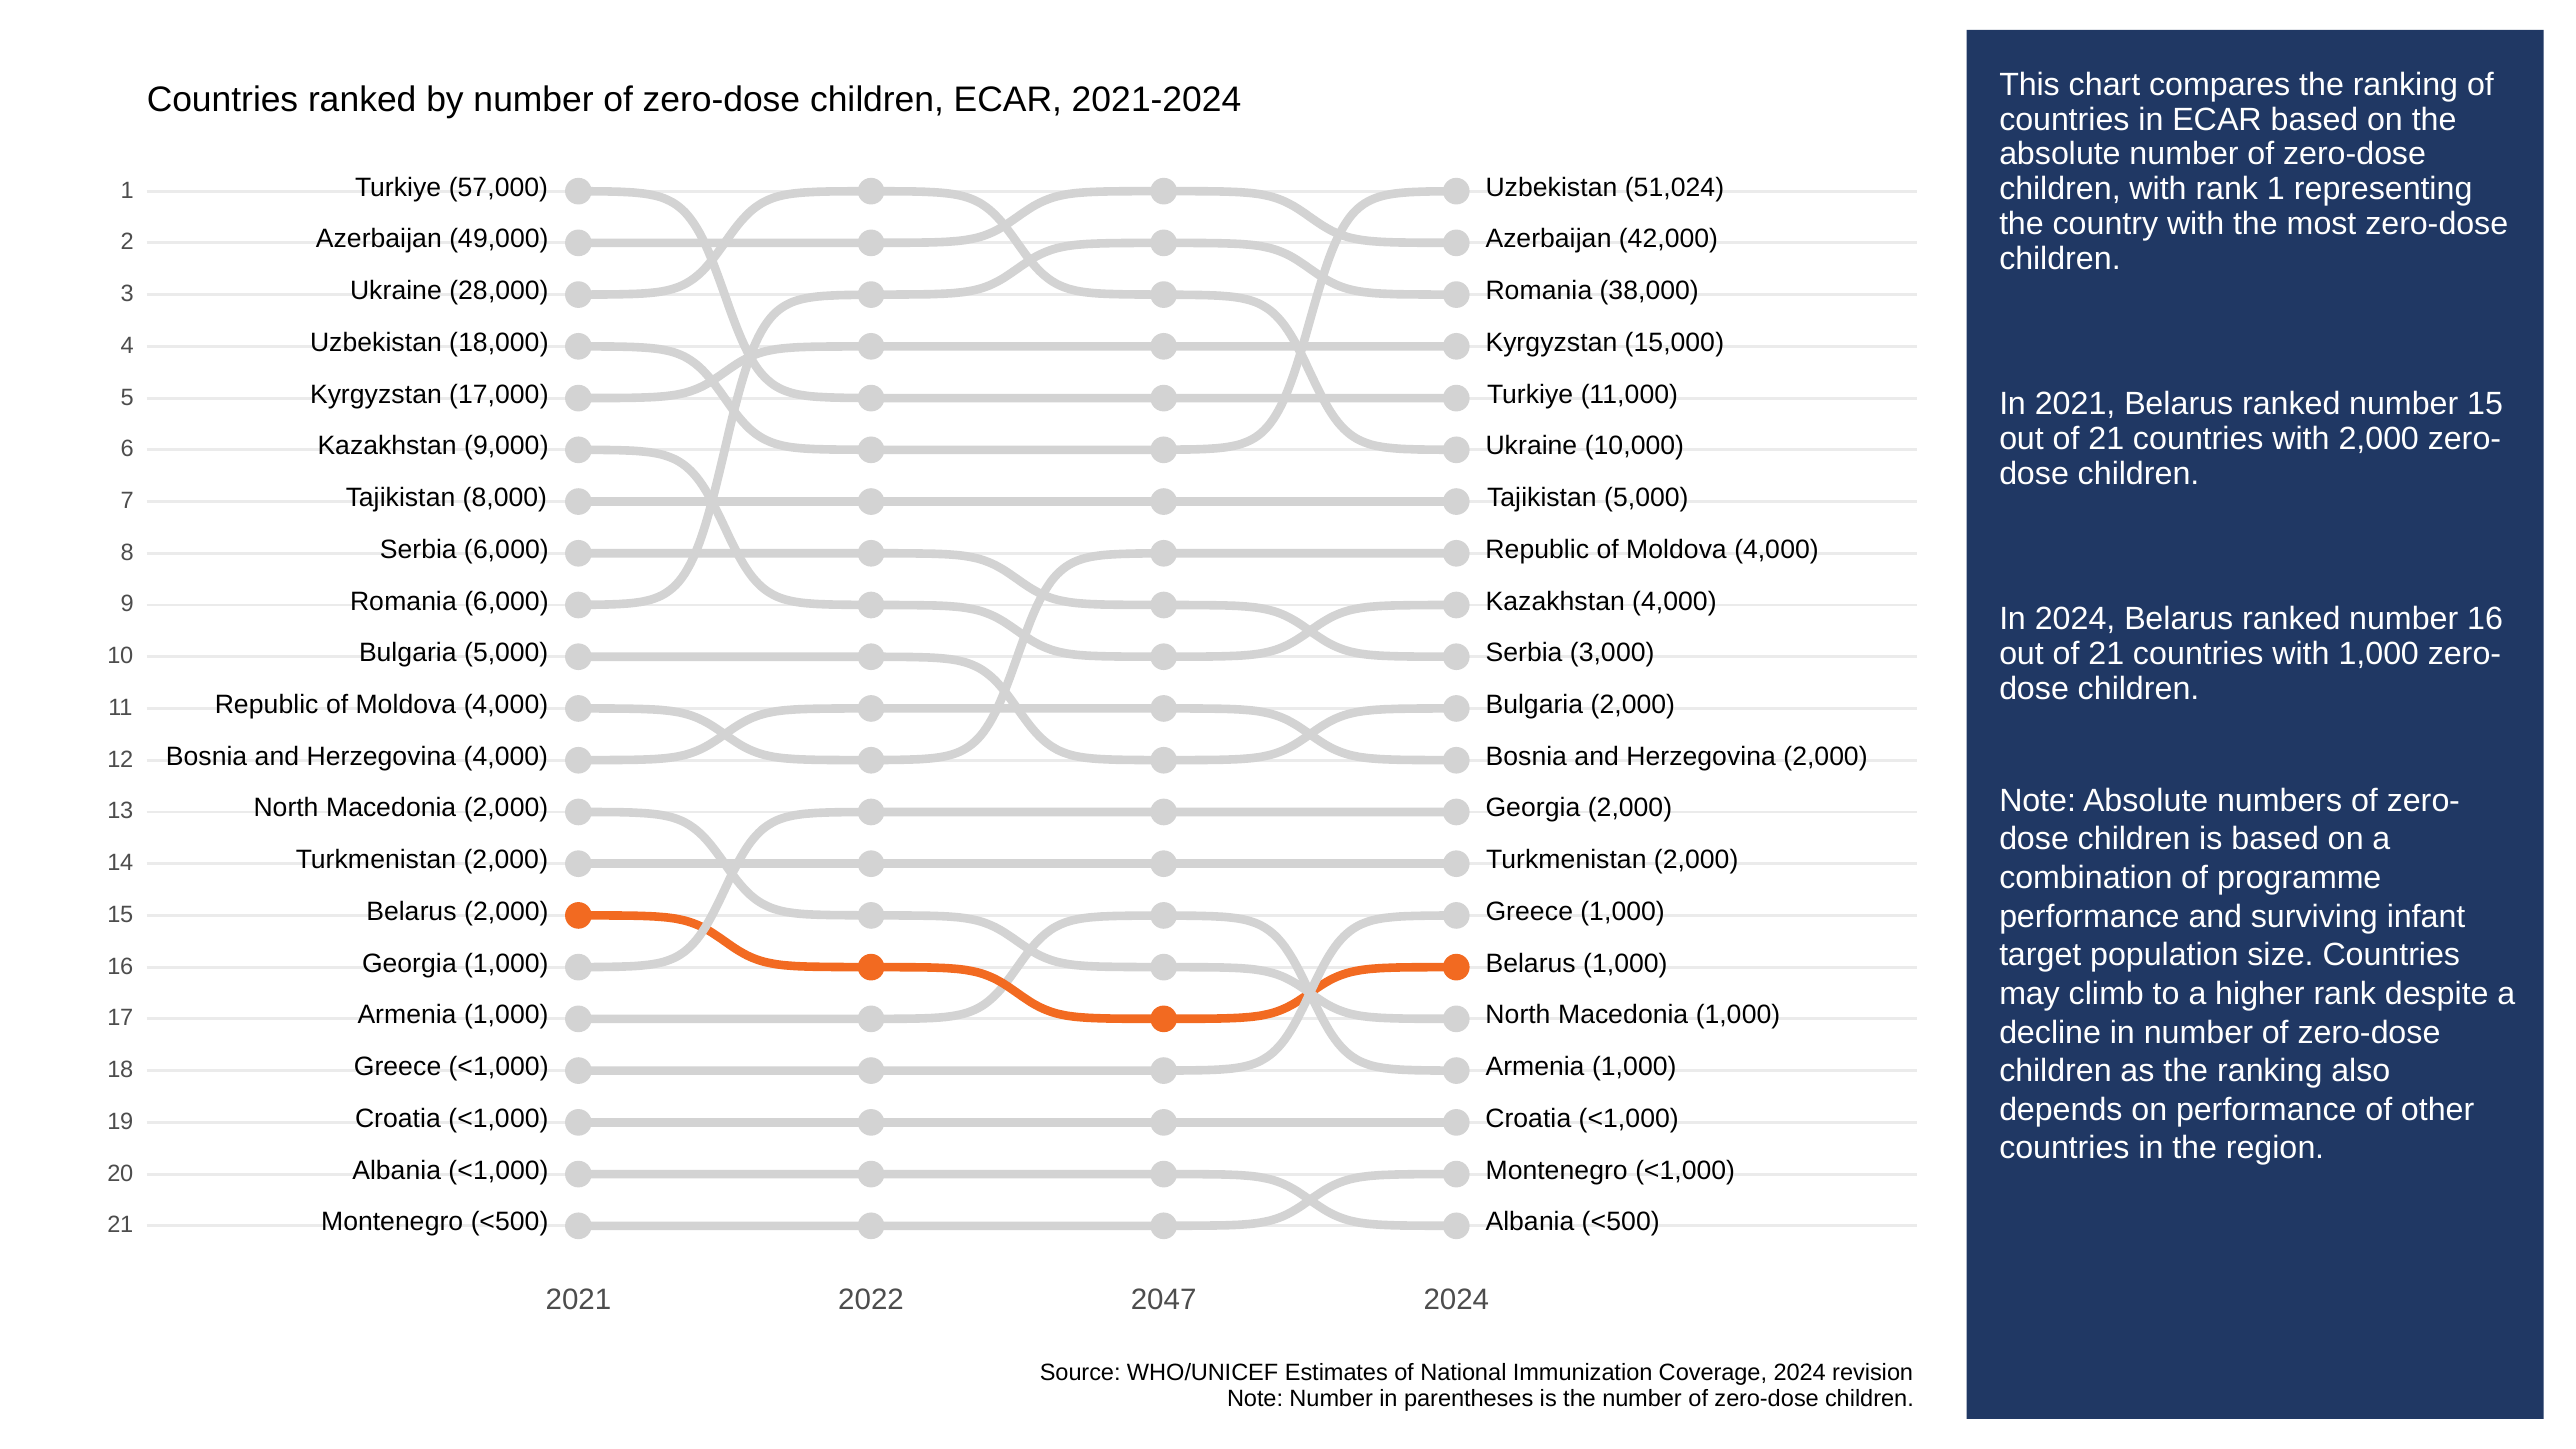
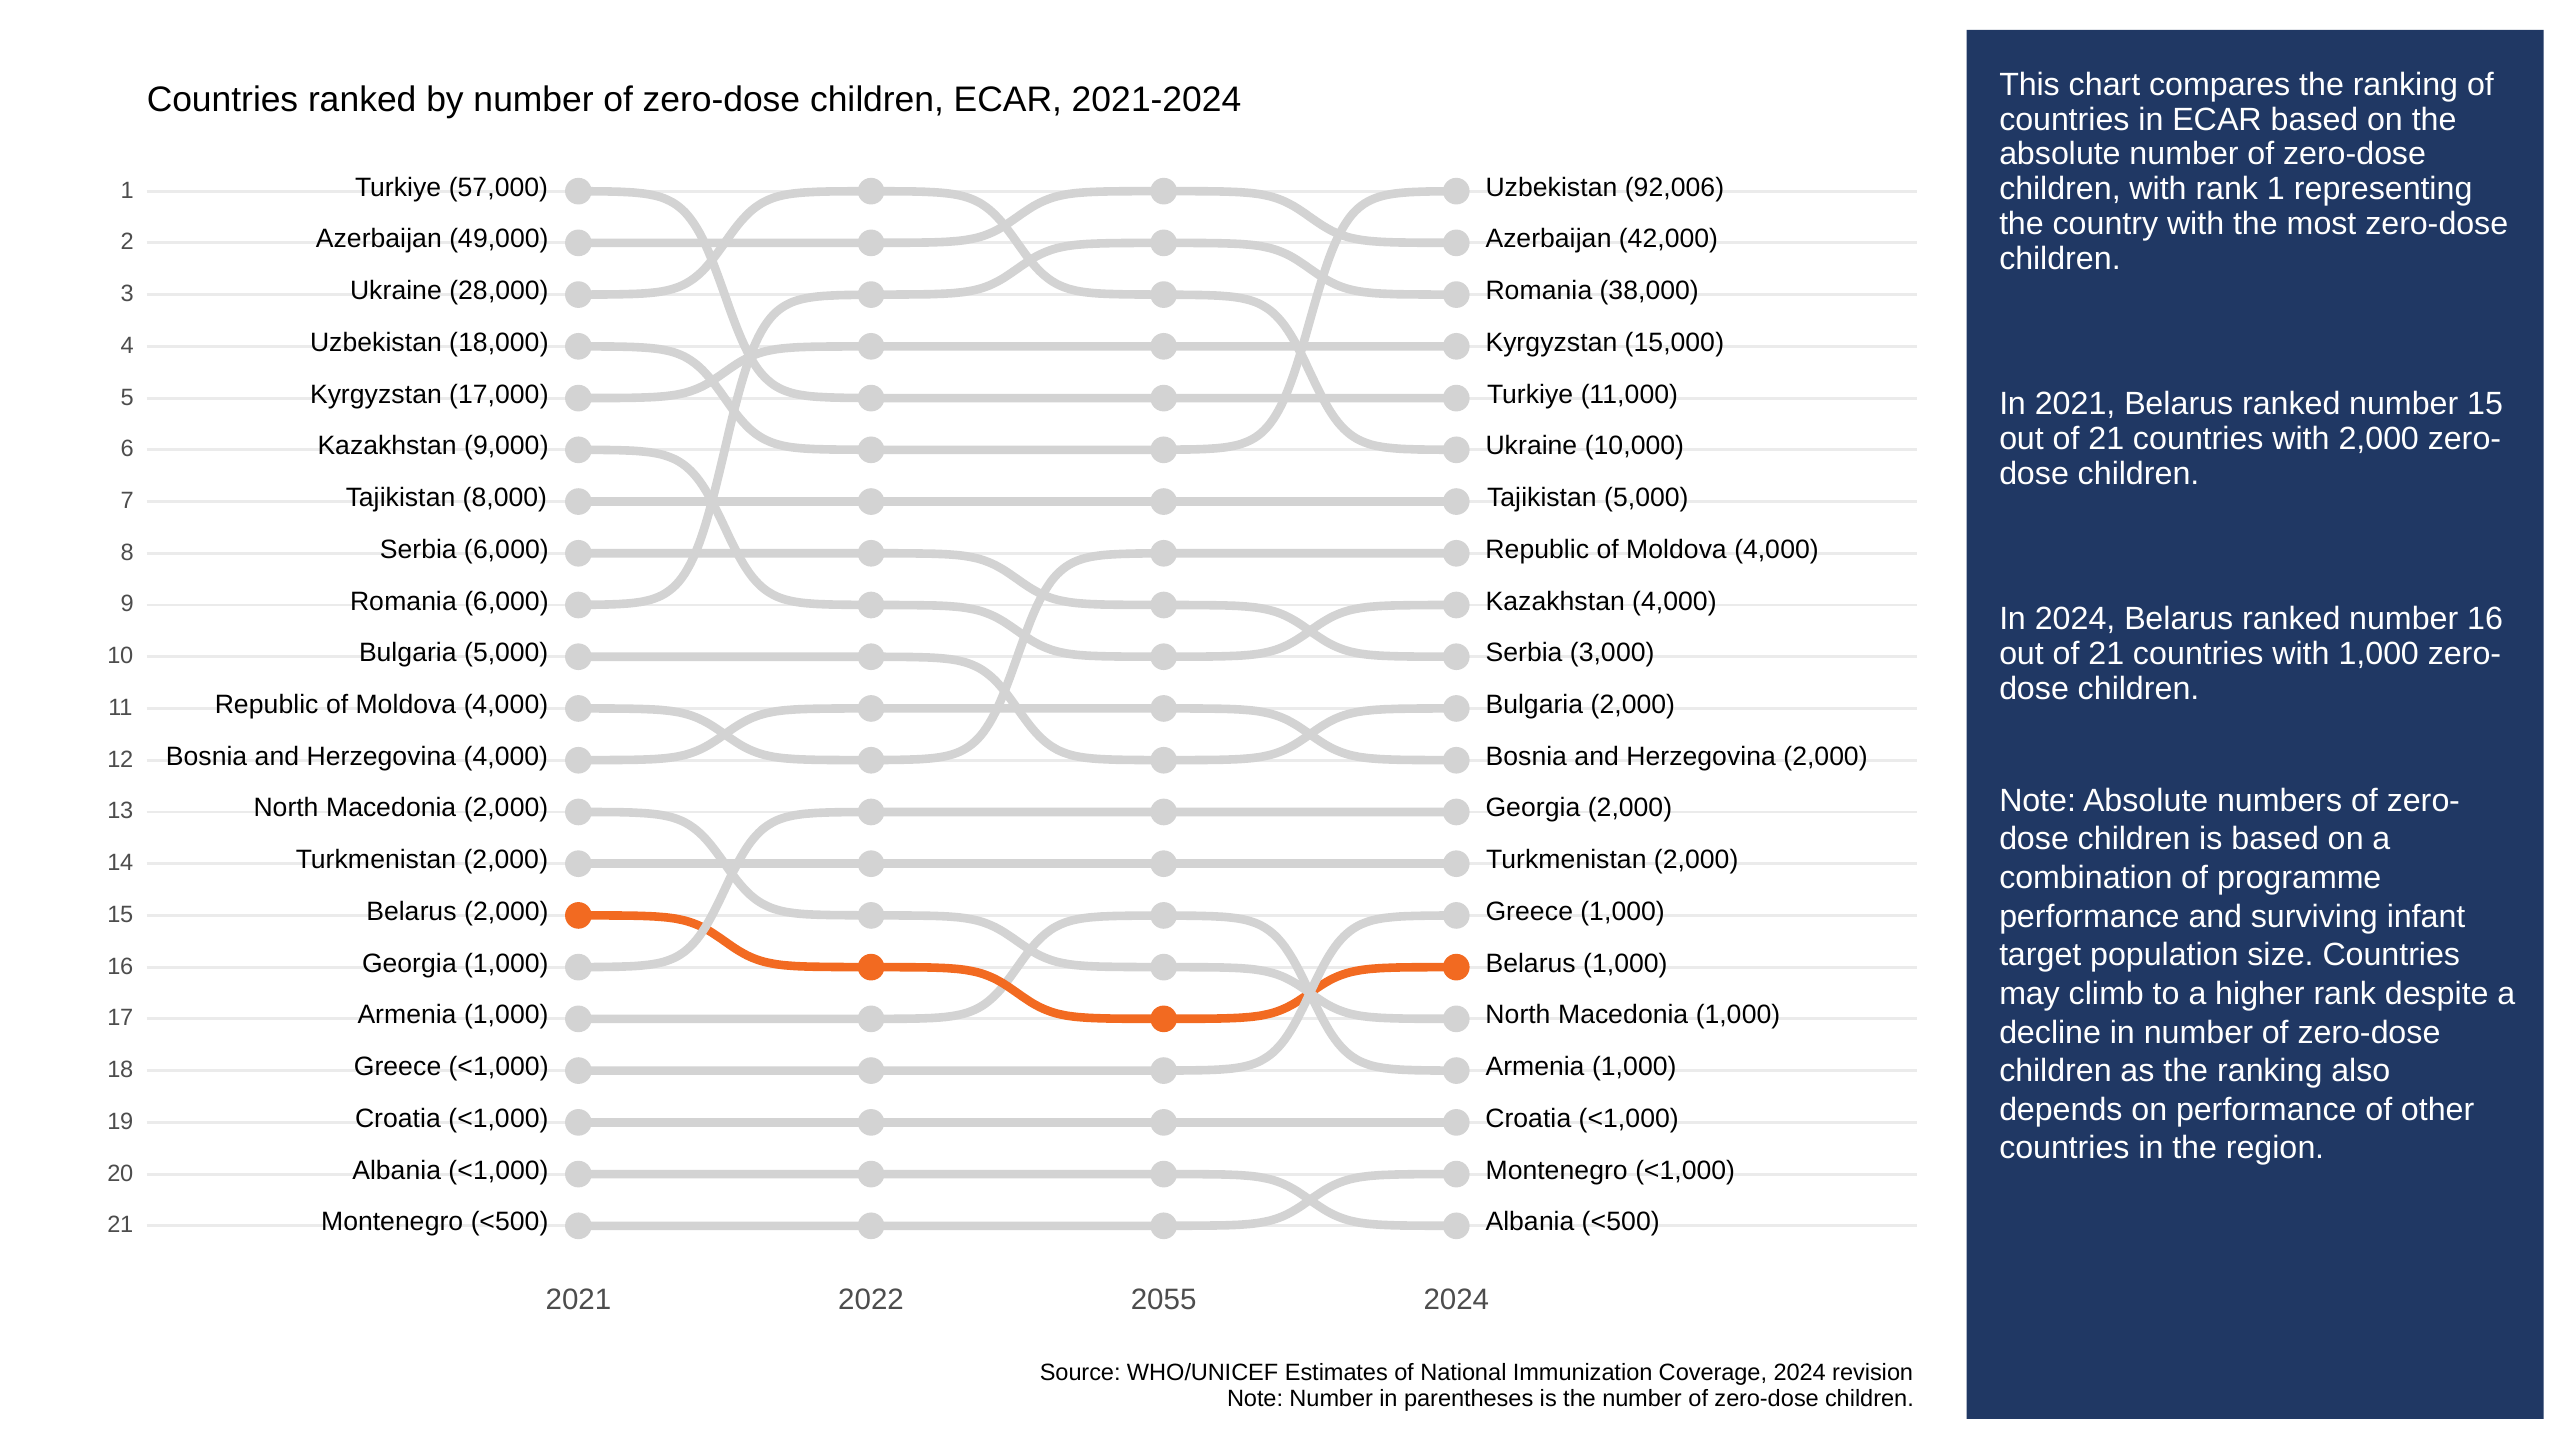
51,024: 51,024 -> 92,006
2047: 2047 -> 2055
